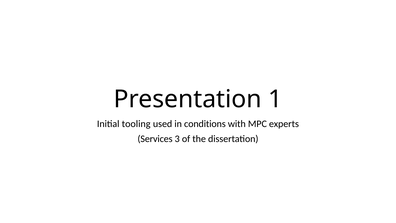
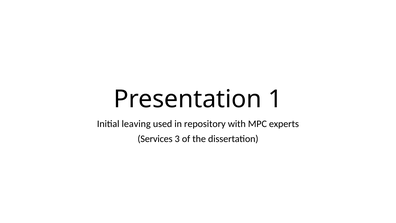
tooling: tooling -> leaving
conditions: conditions -> repository
